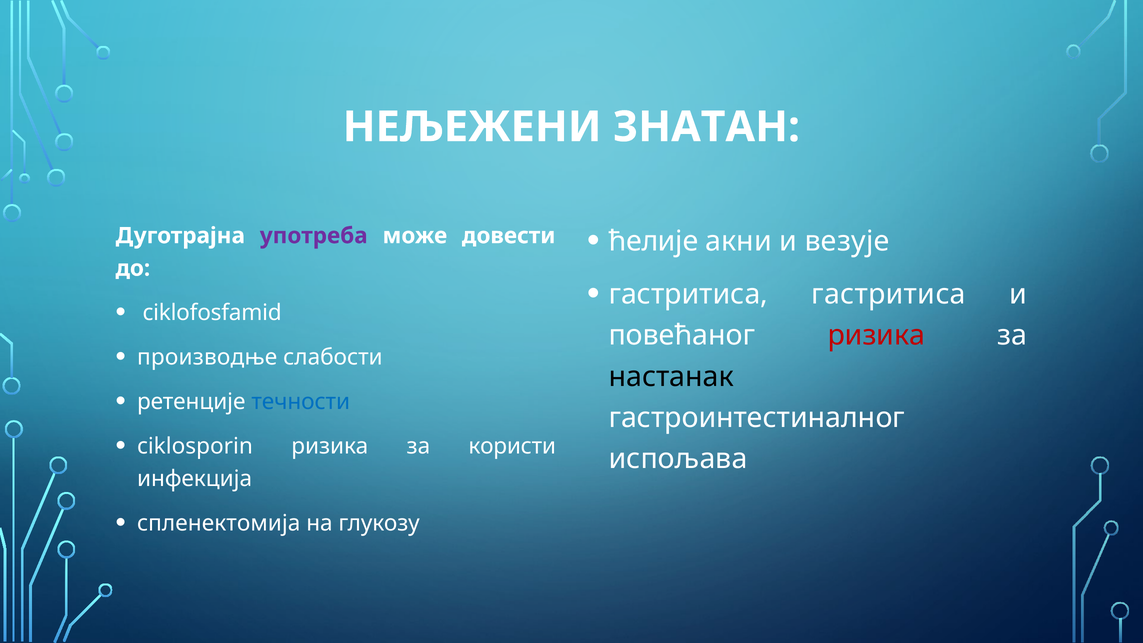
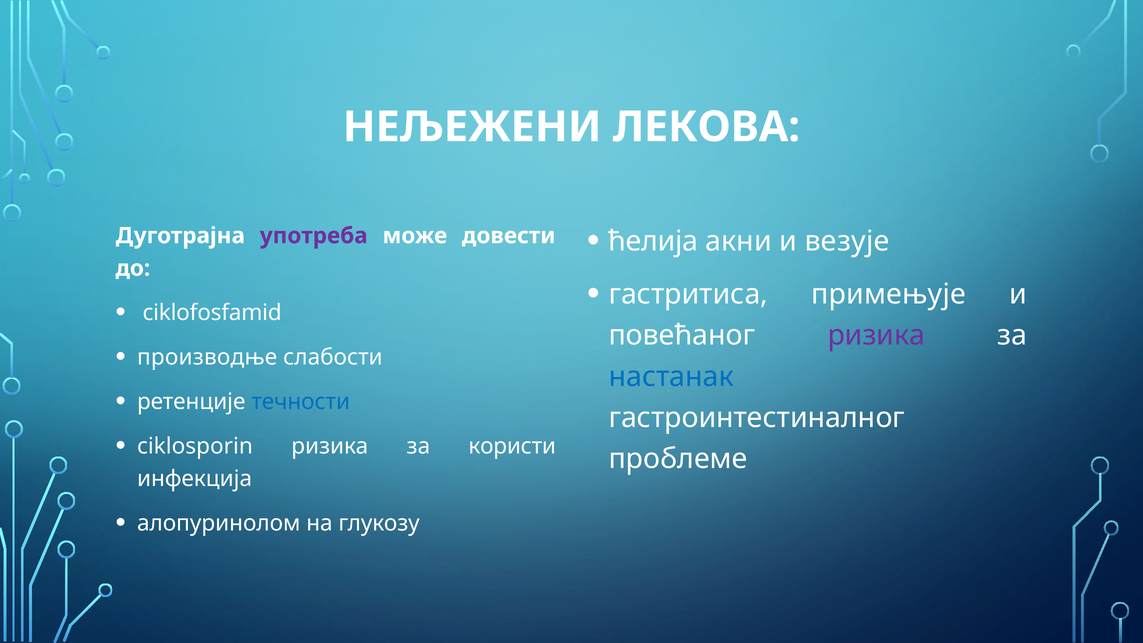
ЗНАТАН: ЗНАТАН -> ЛЕКОВА
ћелије: ћелије -> ћелија
гастритиса гастритиса: гастритиса -> примењује
ризика at (876, 335) colour: red -> purple
настанак colour: black -> blue
испољава: испољава -> проблеме
спленектомија: спленектомија -> алопуринолом
